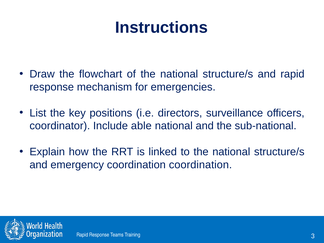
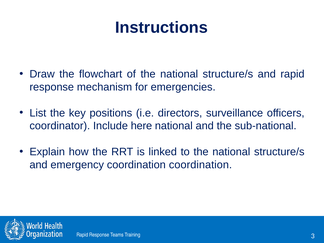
able: able -> here
